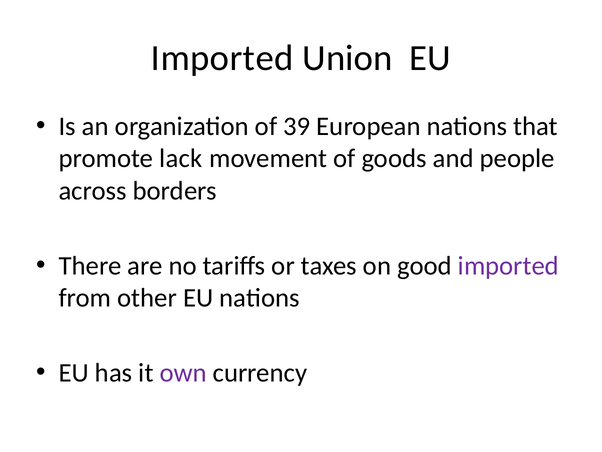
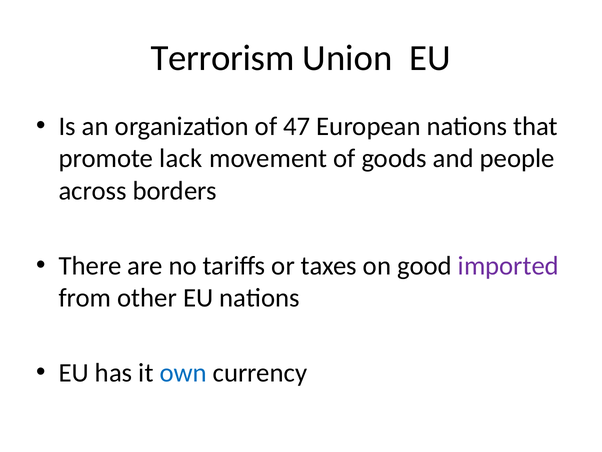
Imported at (222, 58): Imported -> Terrorism
39: 39 -> 47
own colour: purple -> blue
